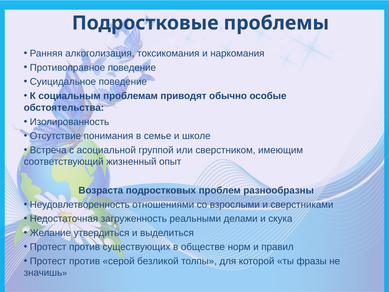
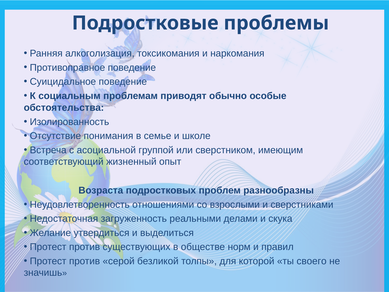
фразы: фразы -> своего
